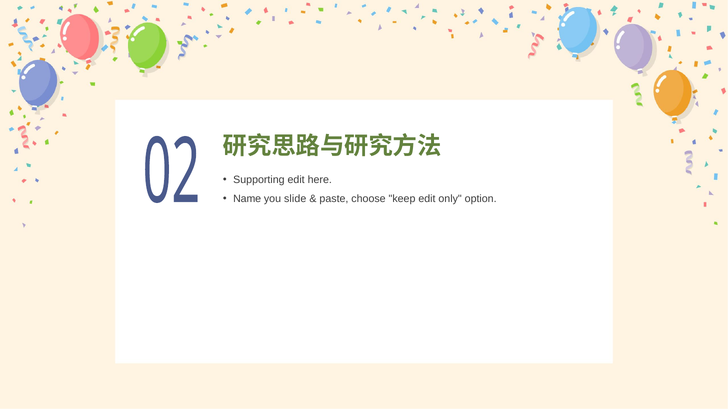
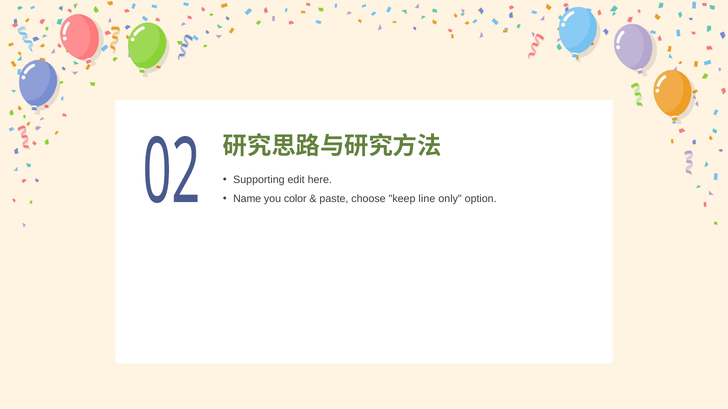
slide: slide -> color
keep edit: edit -> line
